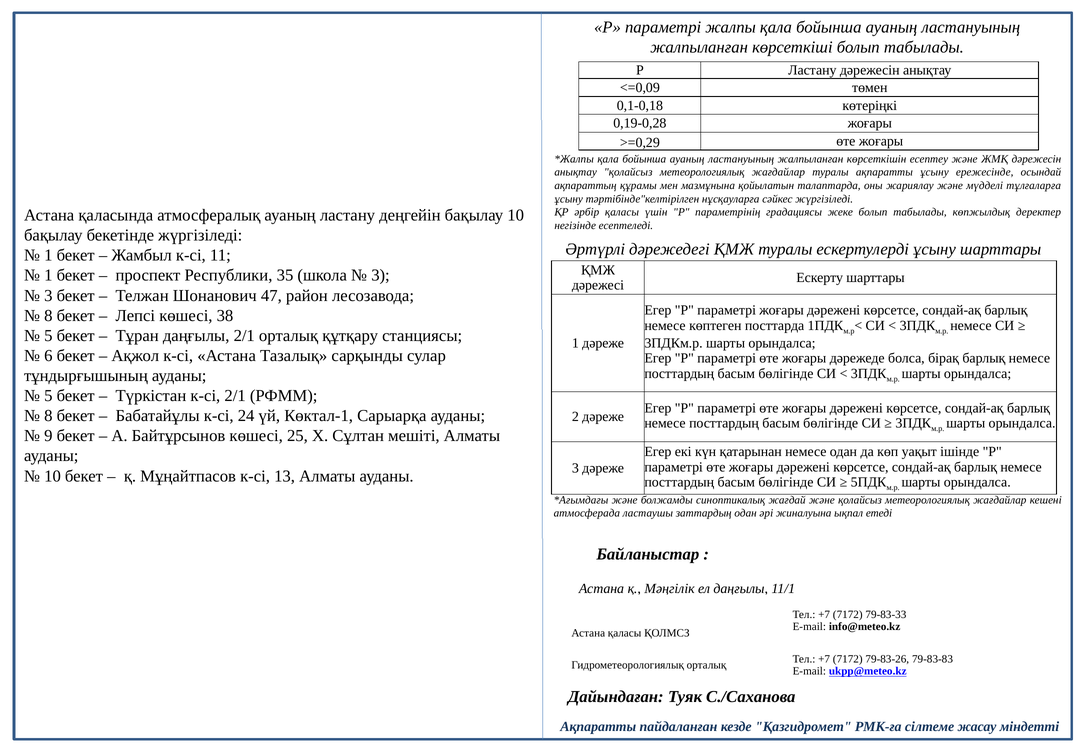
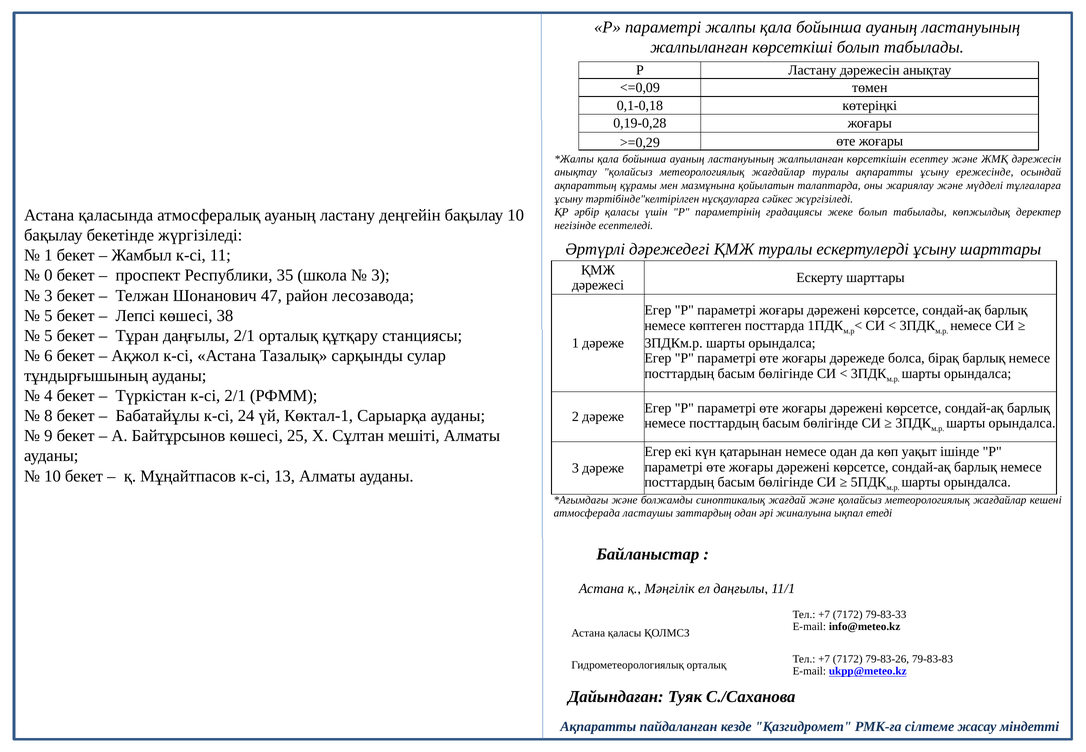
1 at (48, 275): 1 -> 0
8 at (48, 316): 8 -> 5
5 at (48, 396): 5 -> 4
